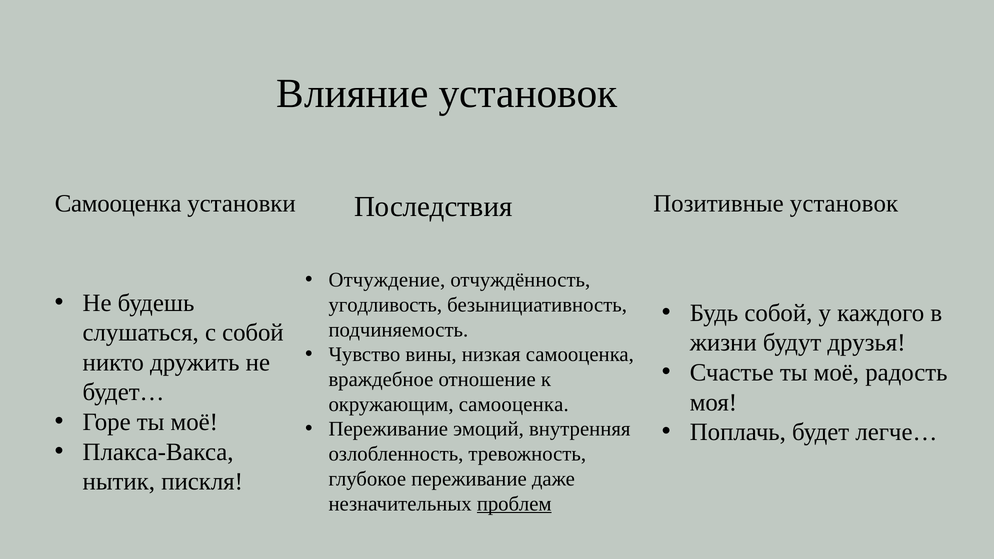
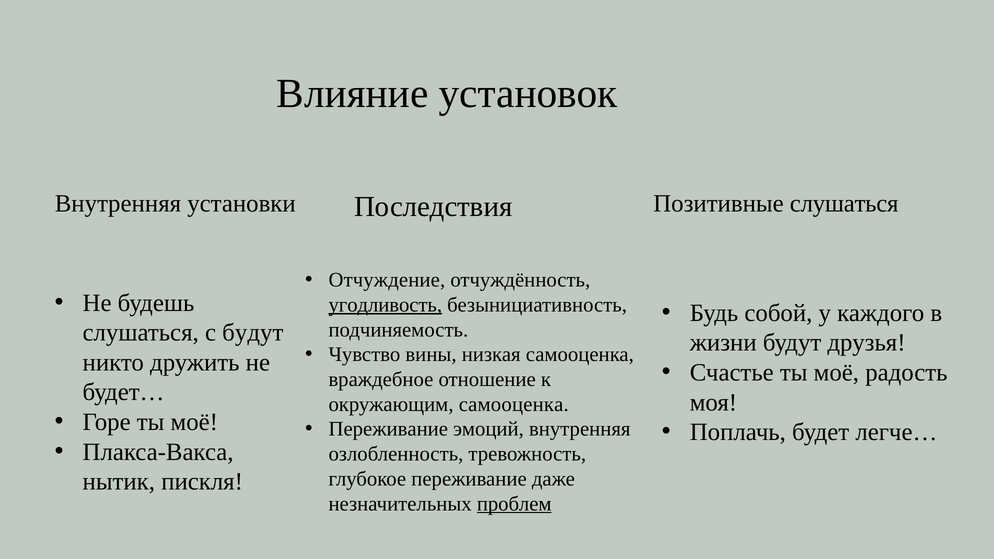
Самооценка at (118, 204): Самооценка -> Внутренняя
Позитивные установок: установок -> слушаться
угодливость underline: none -> present
с собой: собой -> будут
